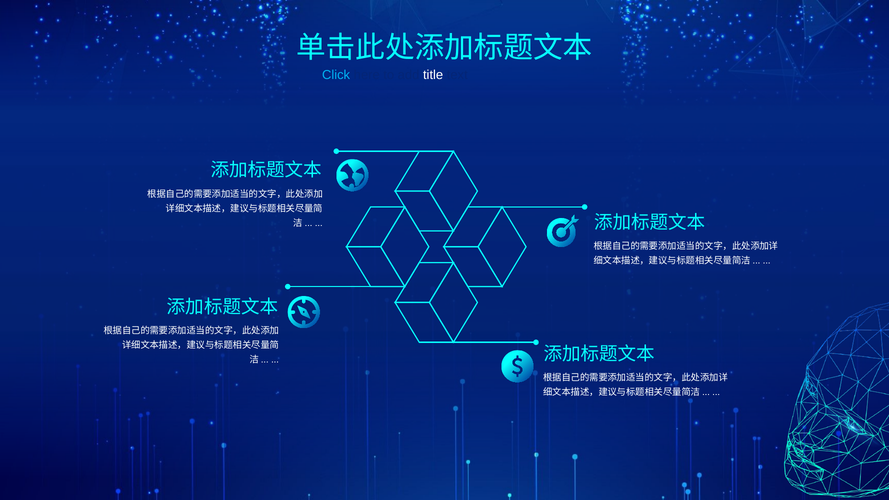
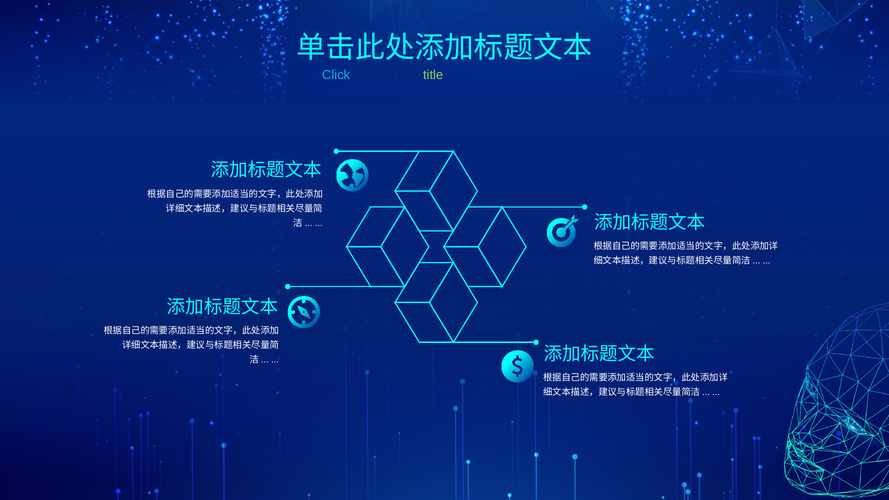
title colour: white -> light green
